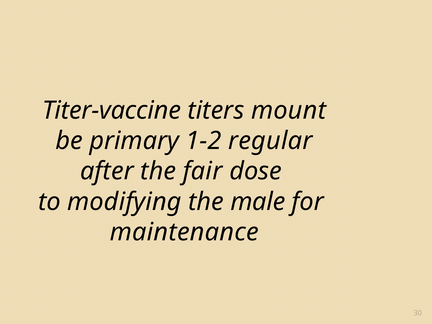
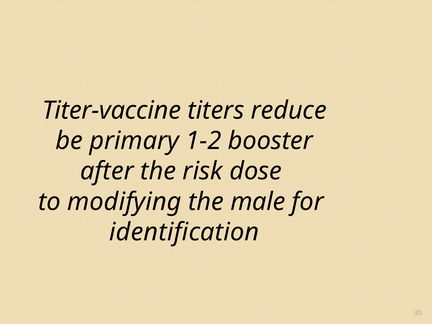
mount: mount -> reduce
regular: regular -> booster
fair: fair -> risk
maintenance: maintenance -> identification
